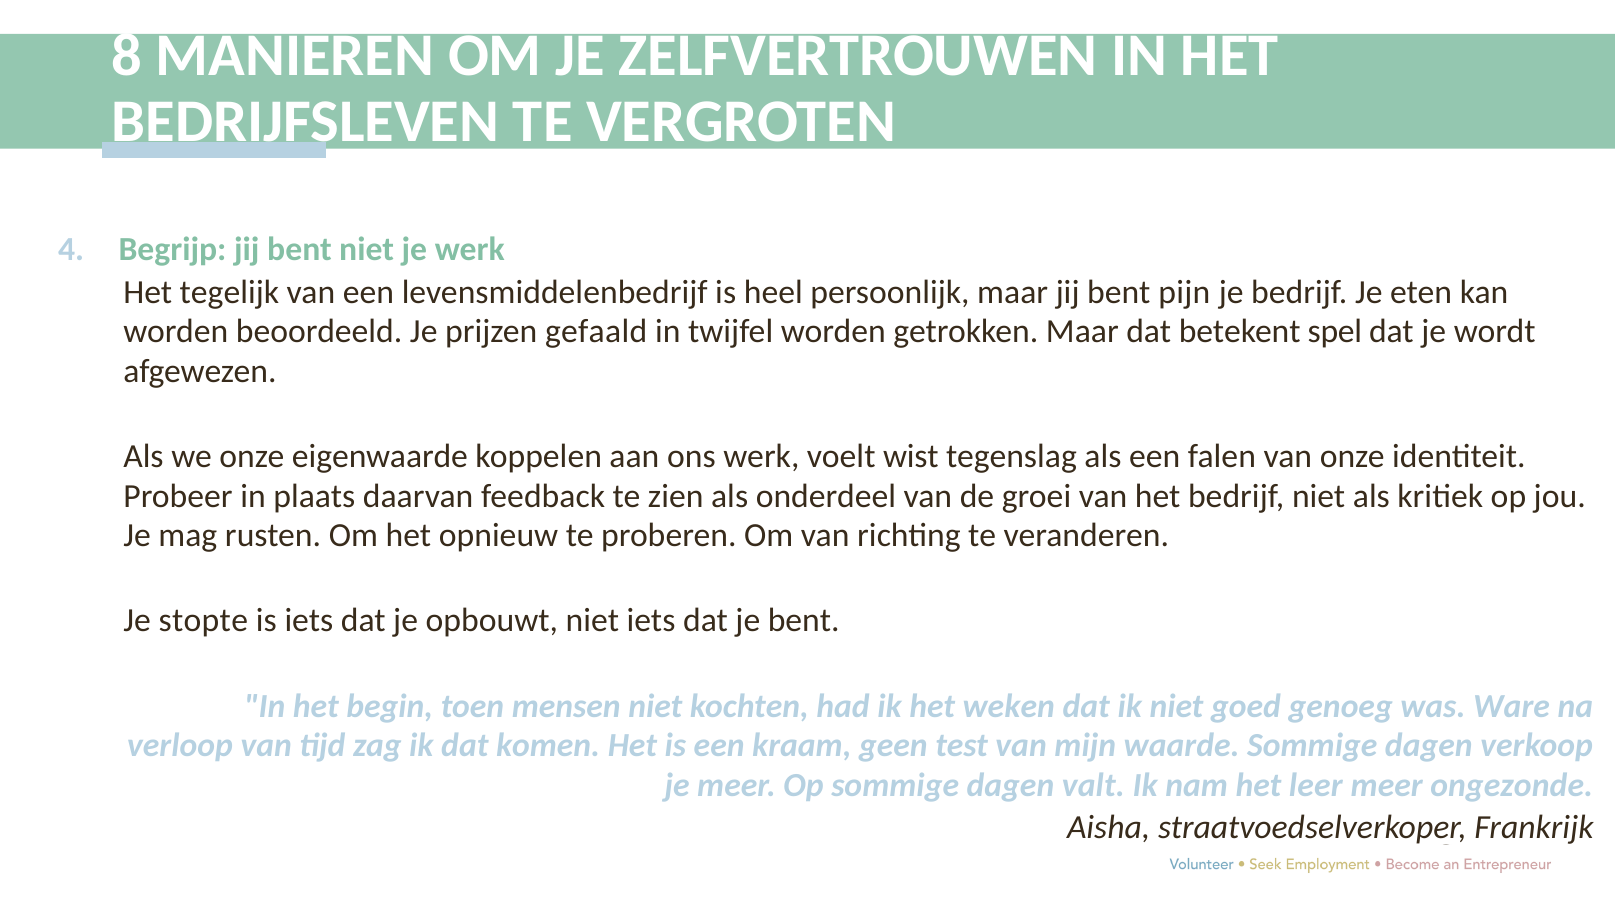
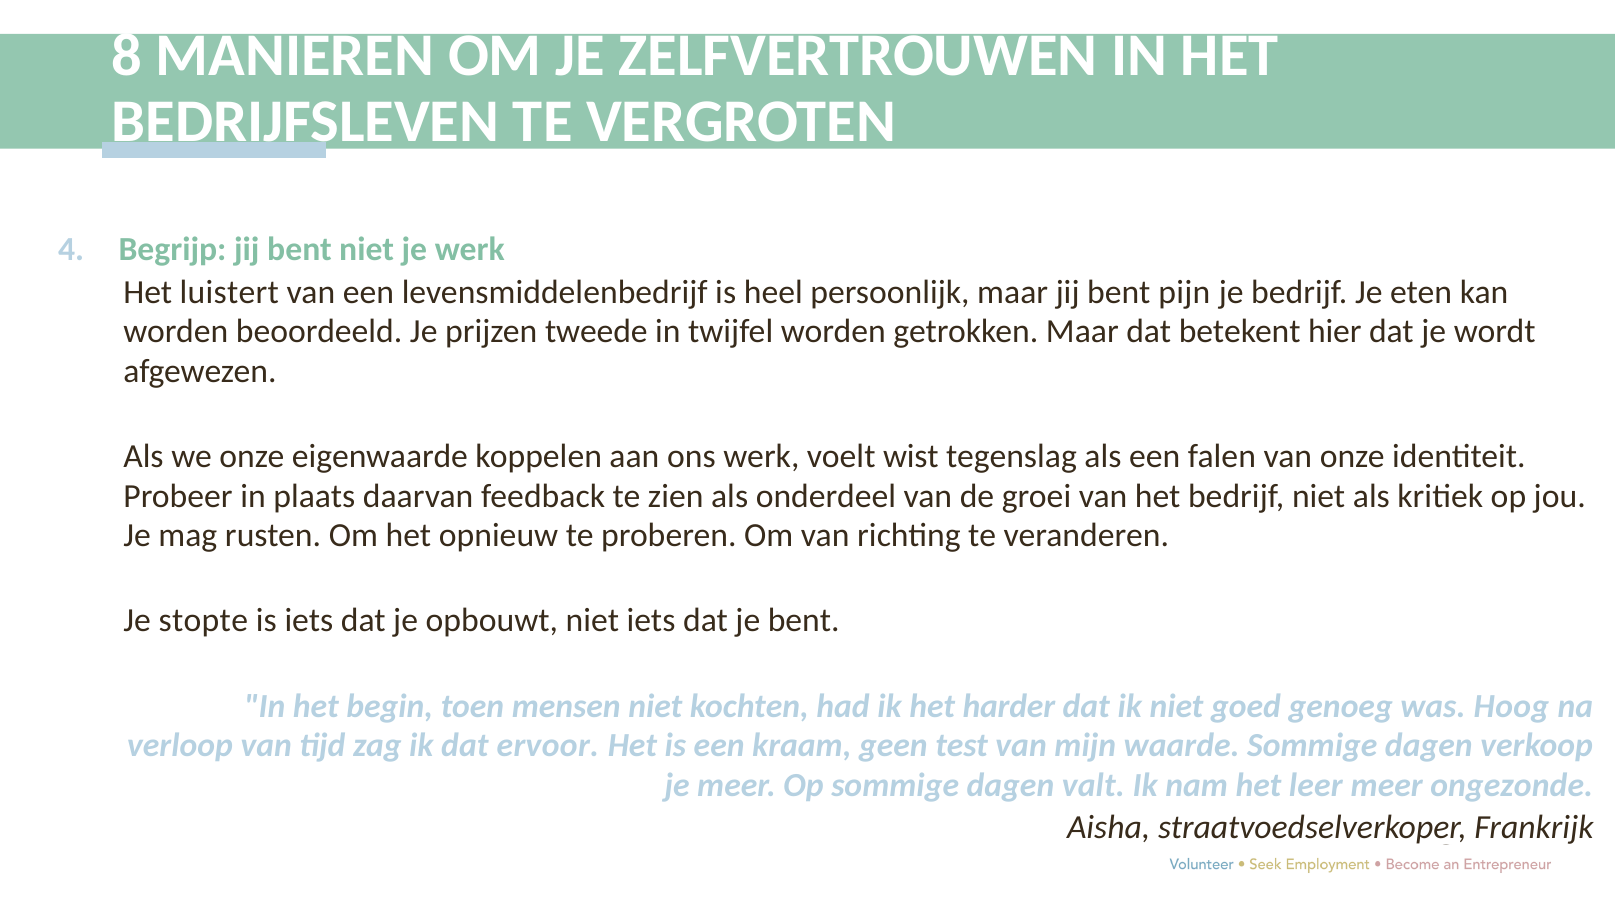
tegelijk: tegelijk -> luistert
gefaald: gefaald -> tweede
spel: spel -> hier
weken: weken -> harder
Ware: Ware -> Hoog
komen: komen -> ervoor
